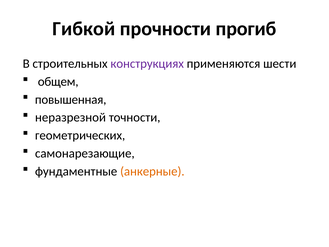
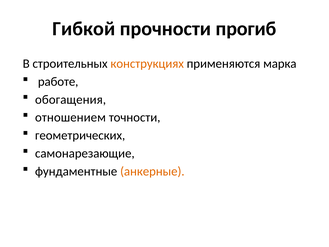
конструкциях colour: purple -> orange
шести: шести -> марка
общем: общем -> работе
повышенная: повышенная -> обогащения
неразрезной: неразрезной -> отношением
